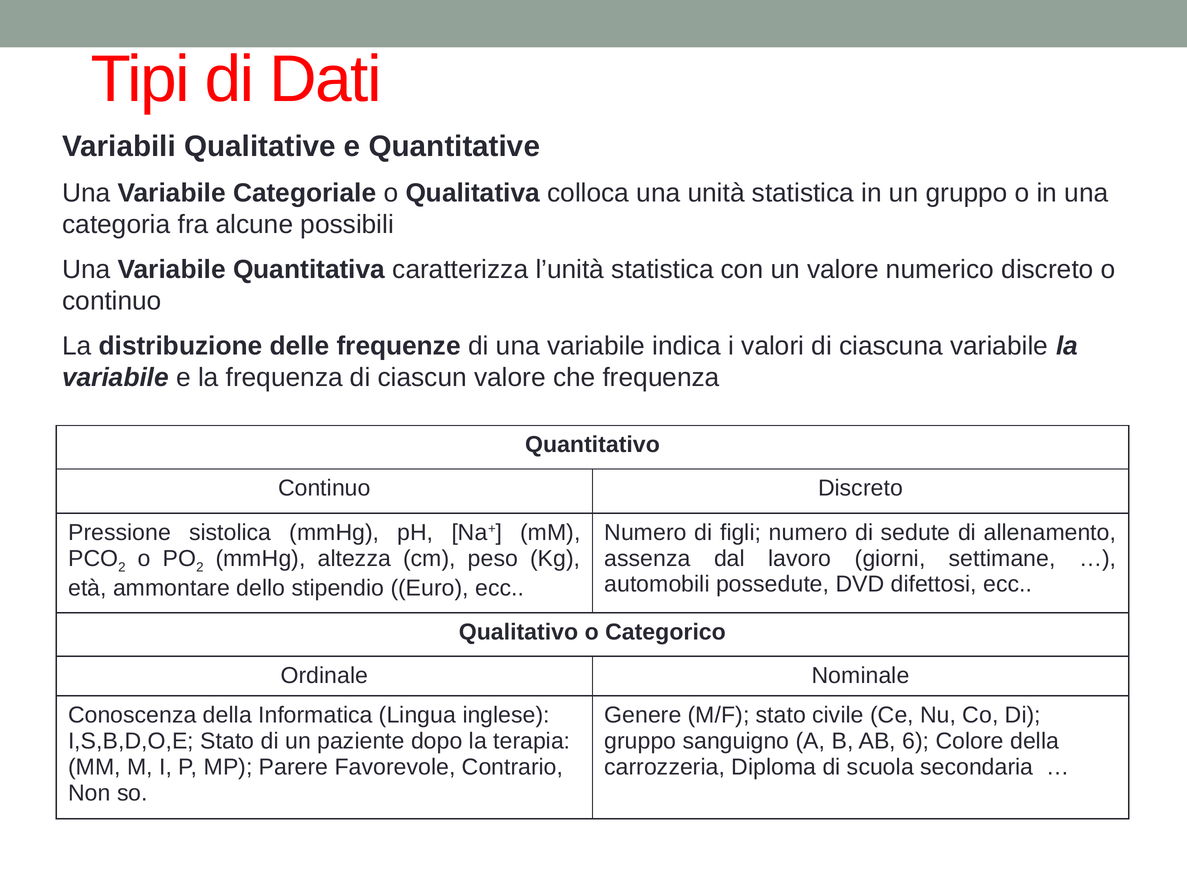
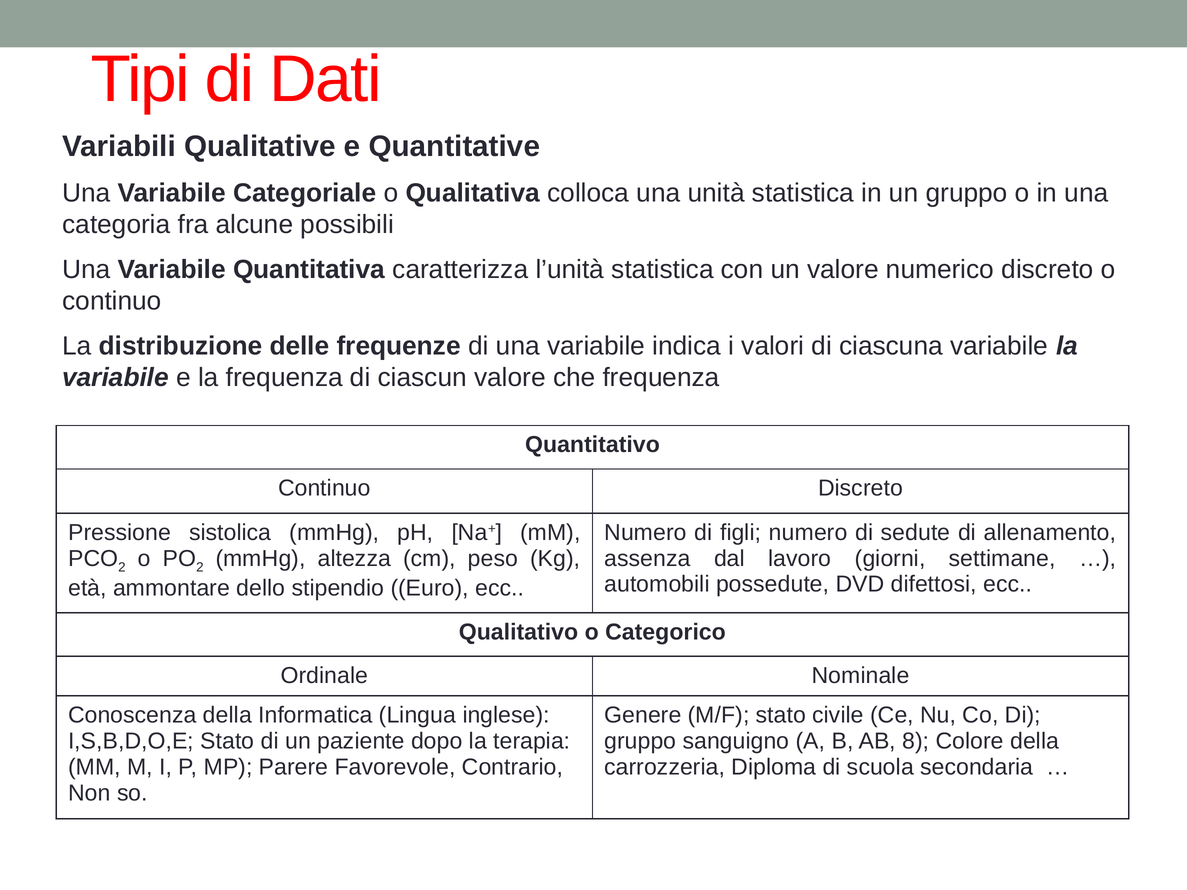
6: 6 -> 8
